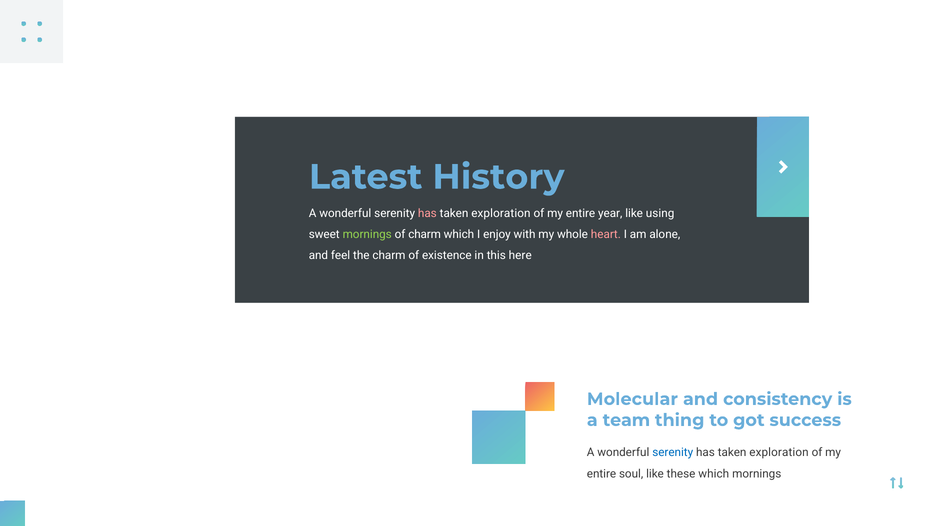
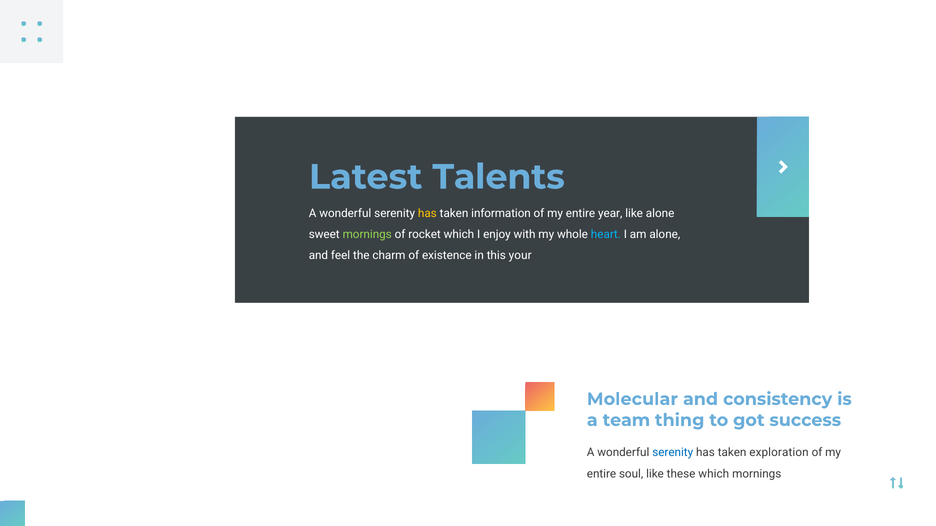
History: History -> Talents
has at (427, 213) colour: pink -> yellow
exploration at (501, 213): exploration -> information
like using: using -> alone
of charm: charm -> rocket
heart colour: pink -> light blue
here: here -> your
